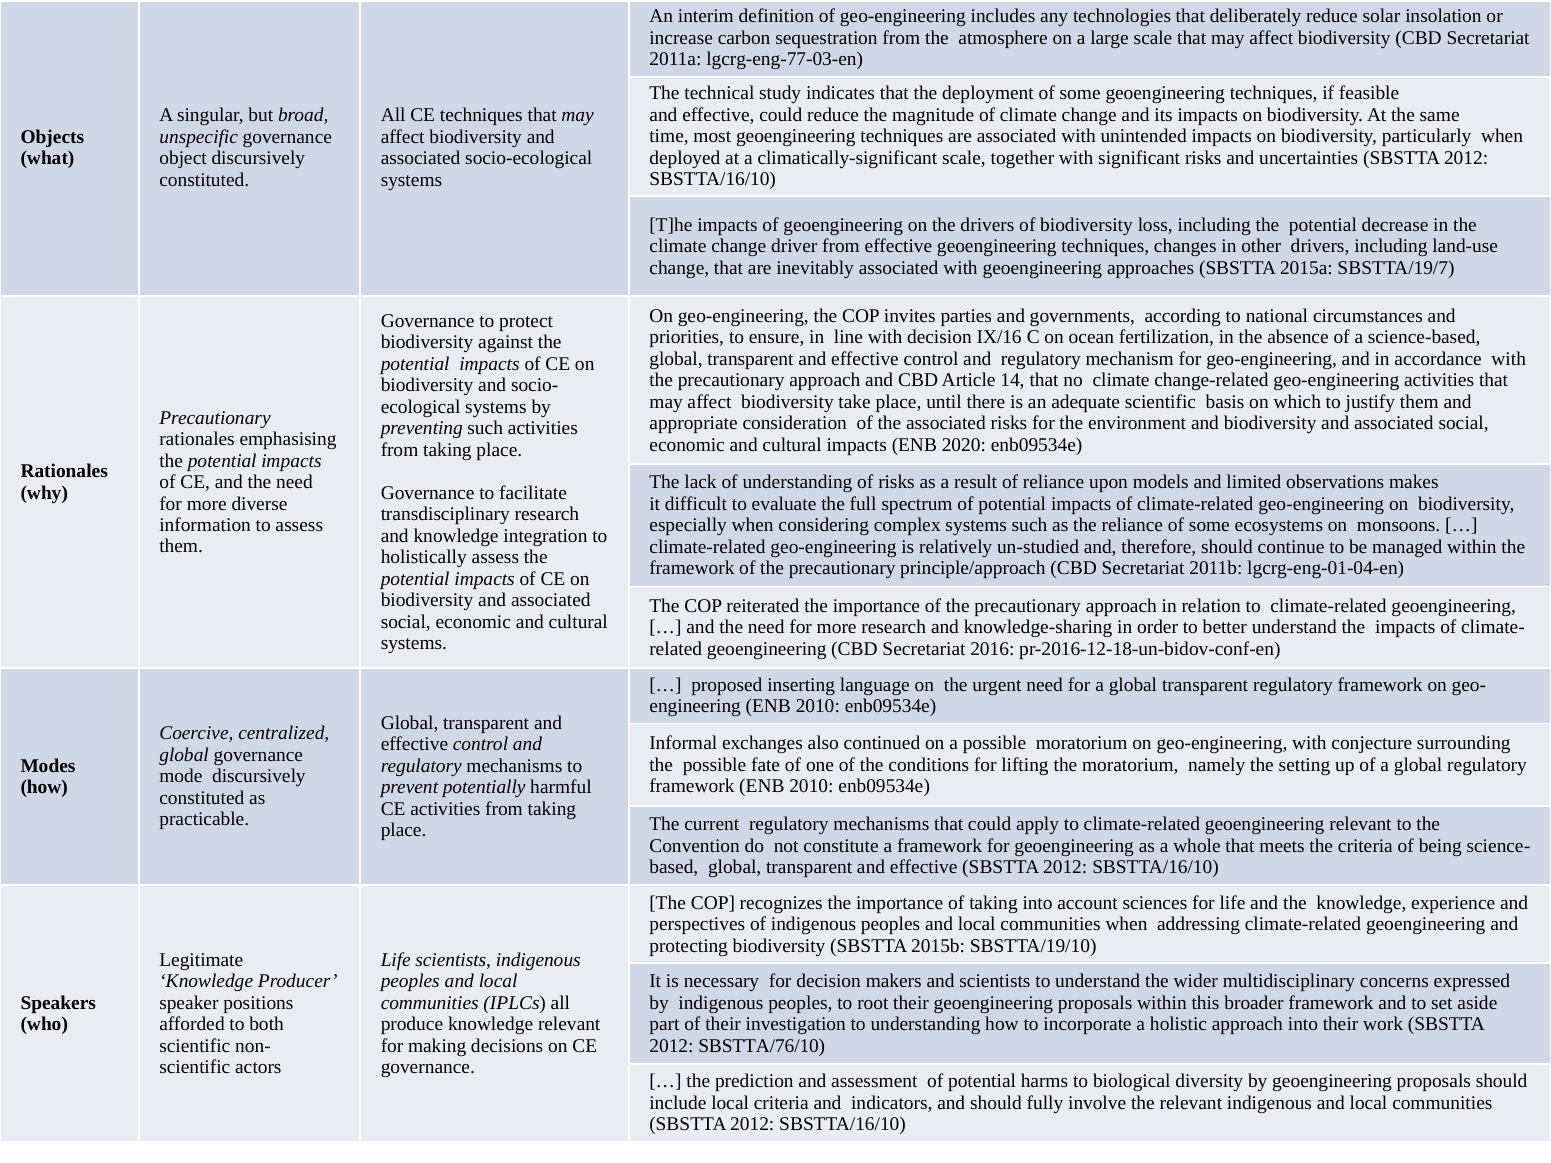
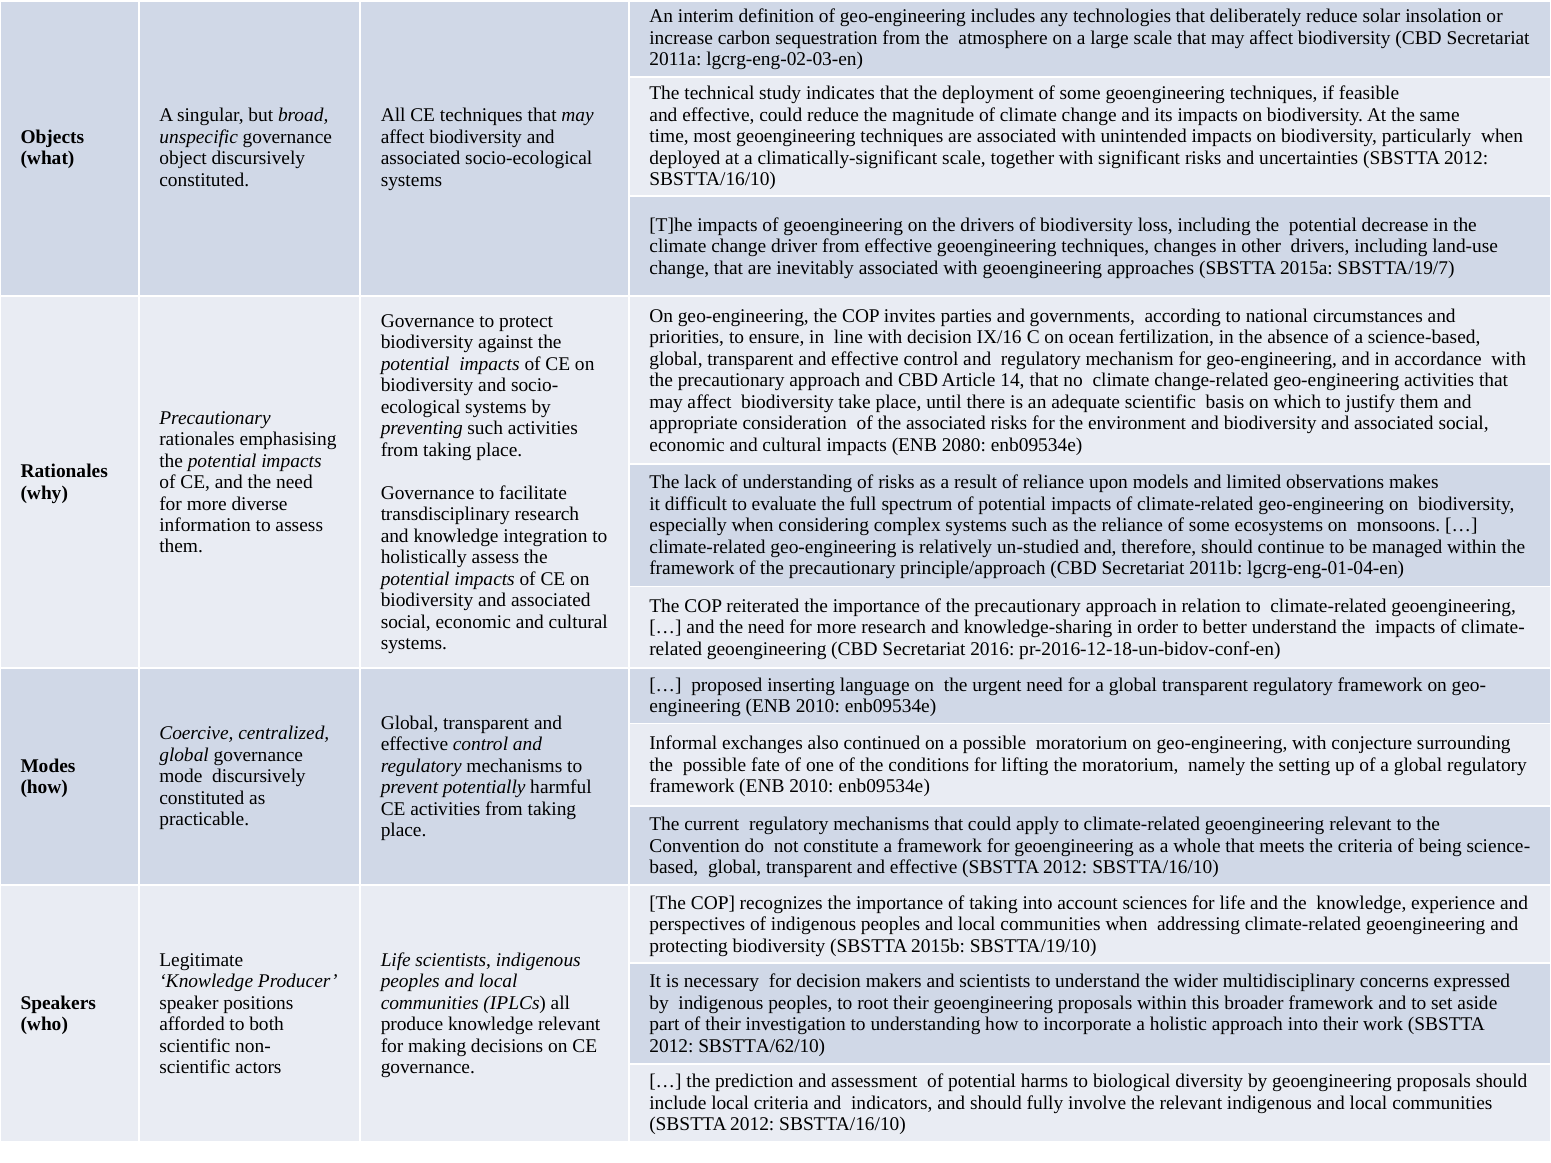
lgcrg-eng-77-03-en: lgcrg-eng-77-03-en -> lgcrg-eng-02-03-en
2020: 2020 -> 2080
SBSTTA/76/10: SBSTTA/76/10 -> SBSTTA/62/10
